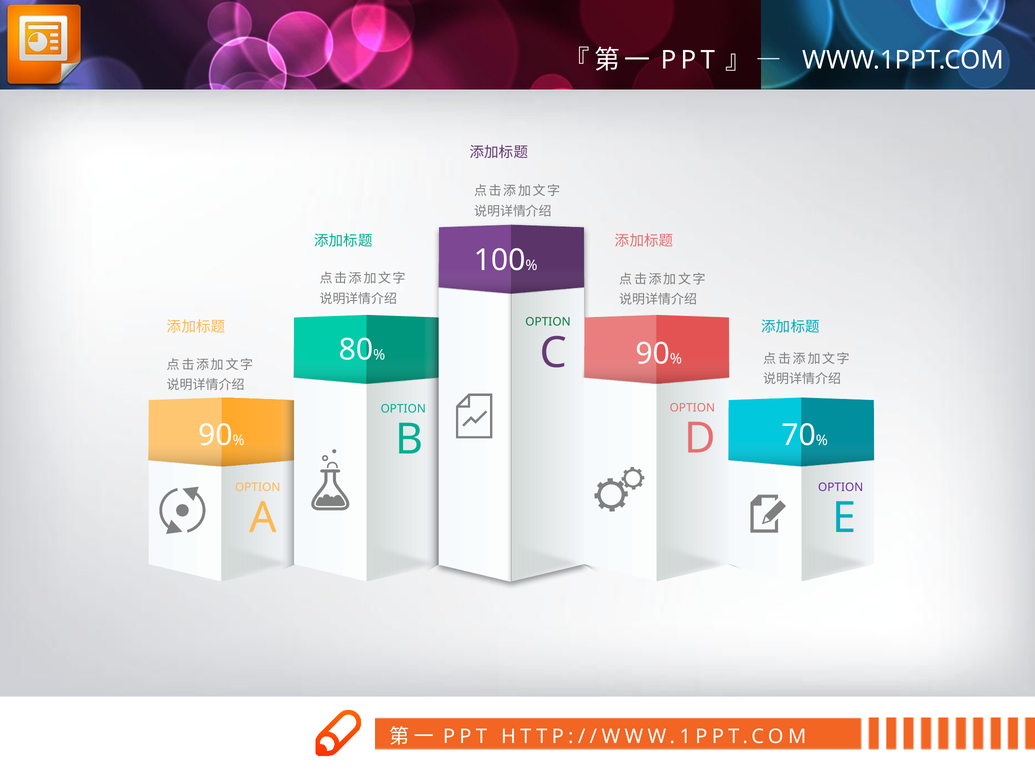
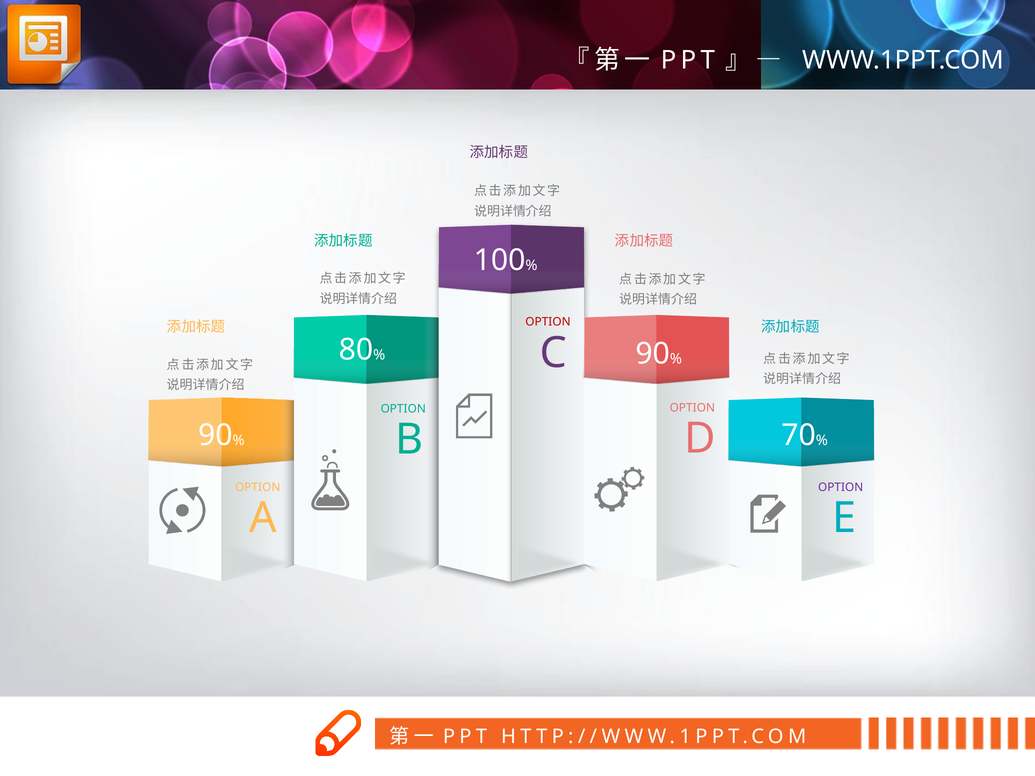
OPTION at (548, 322) colour: green -> red
